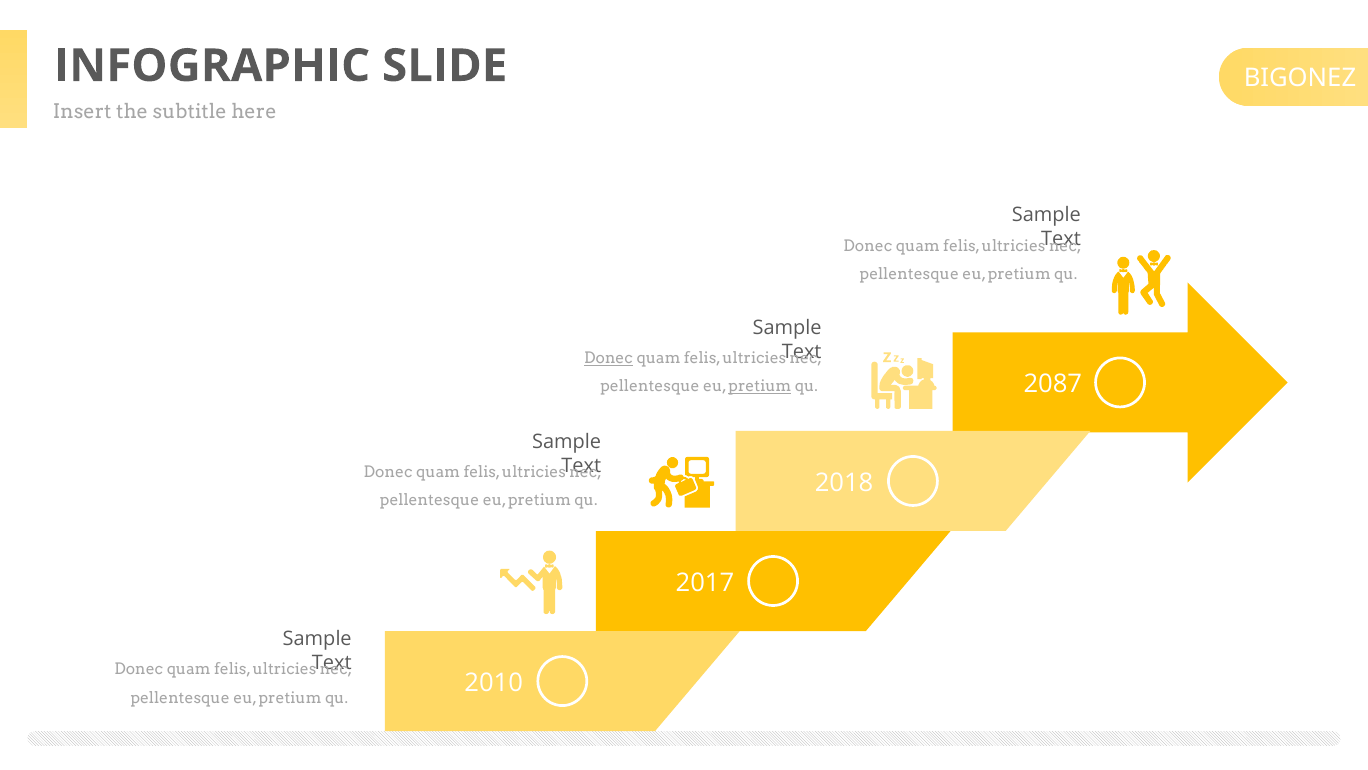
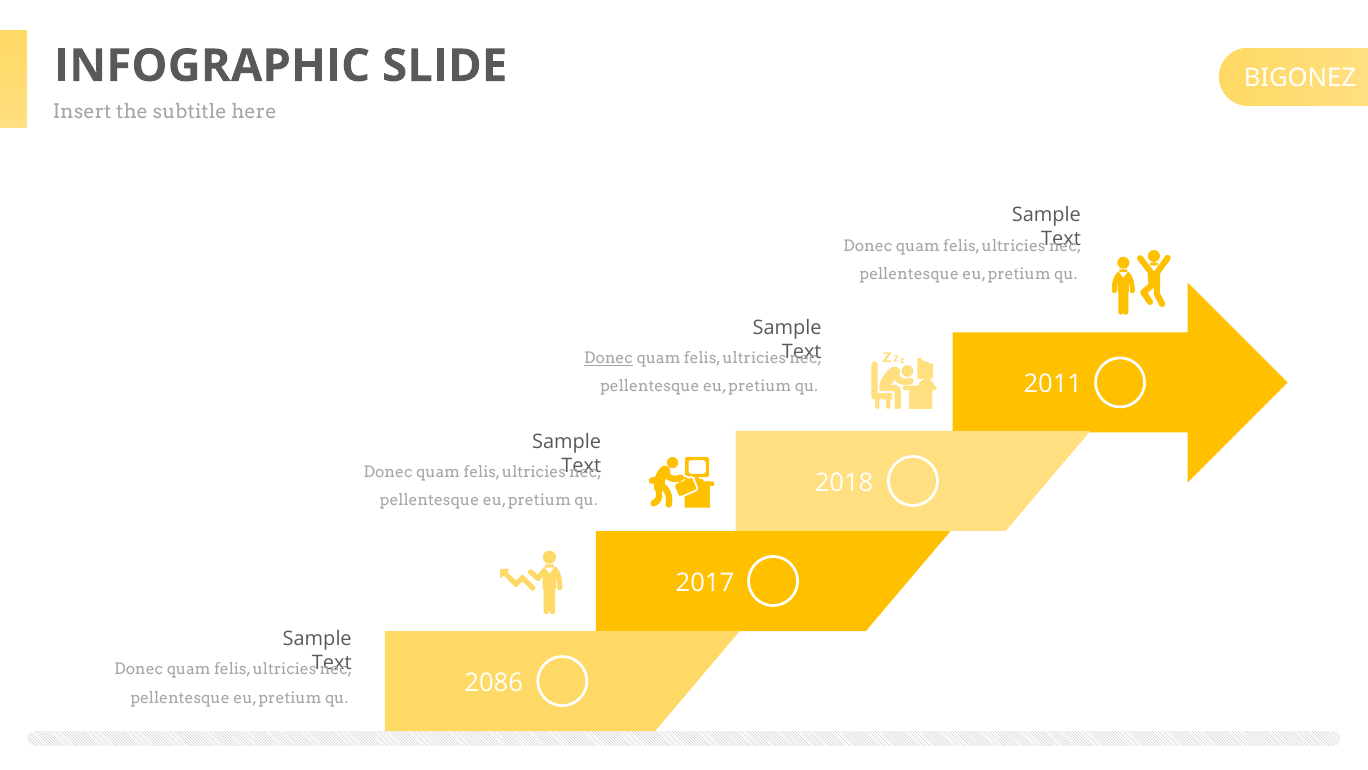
2087: 2087 -> 2011
pretium at (760, 386) underline: present -> none
2010: 2010 -> 2086
